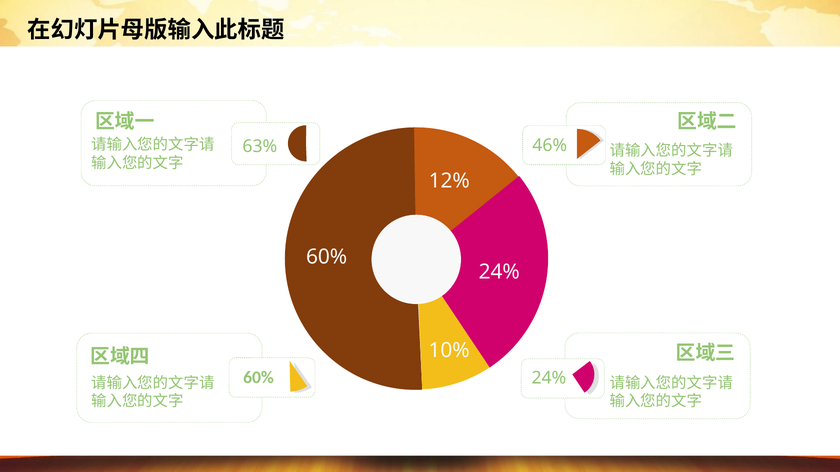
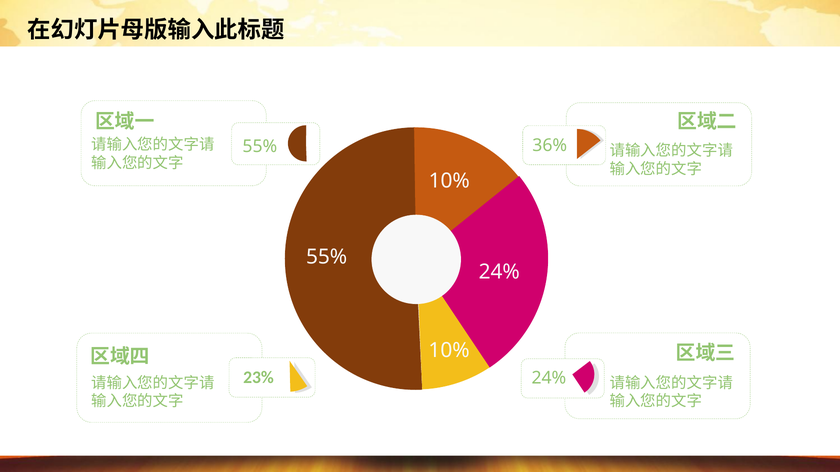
46%: 46% -> 36%
63% at (260, 147): 63% -> 55%
12% at (449, 181): 12% -> 10%
60% at (327, 257): 60% -> 55%
60% at (258, 378): 60% -> 23%
